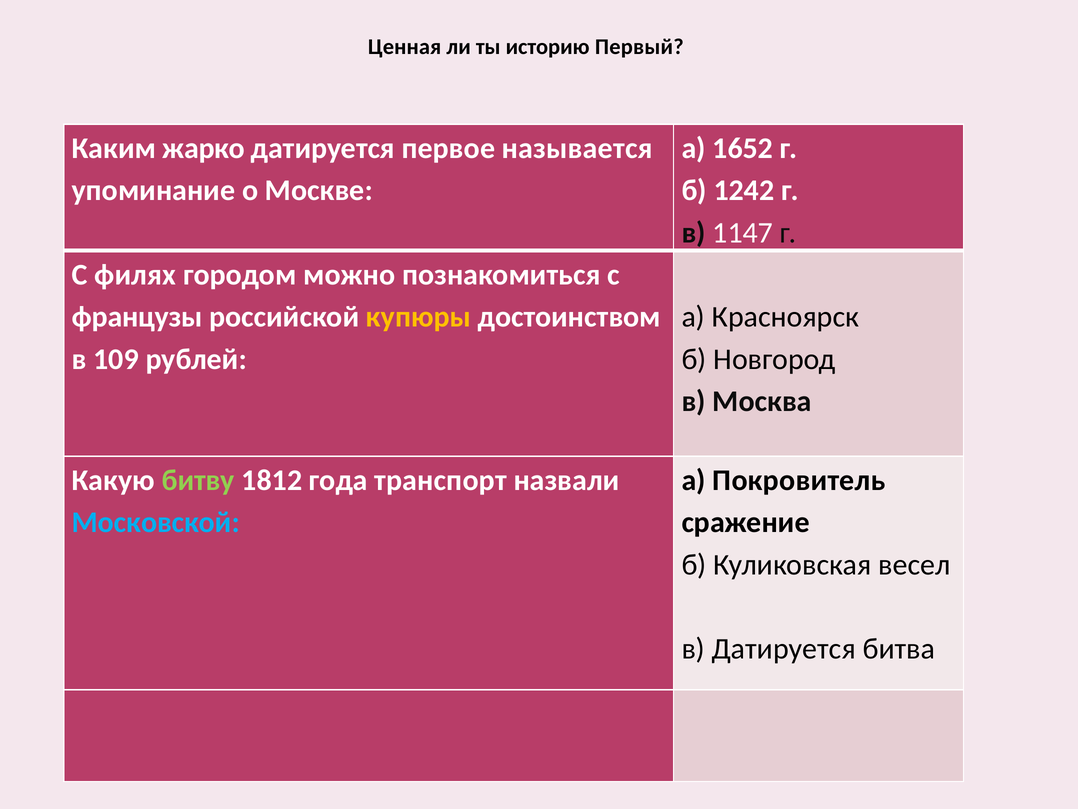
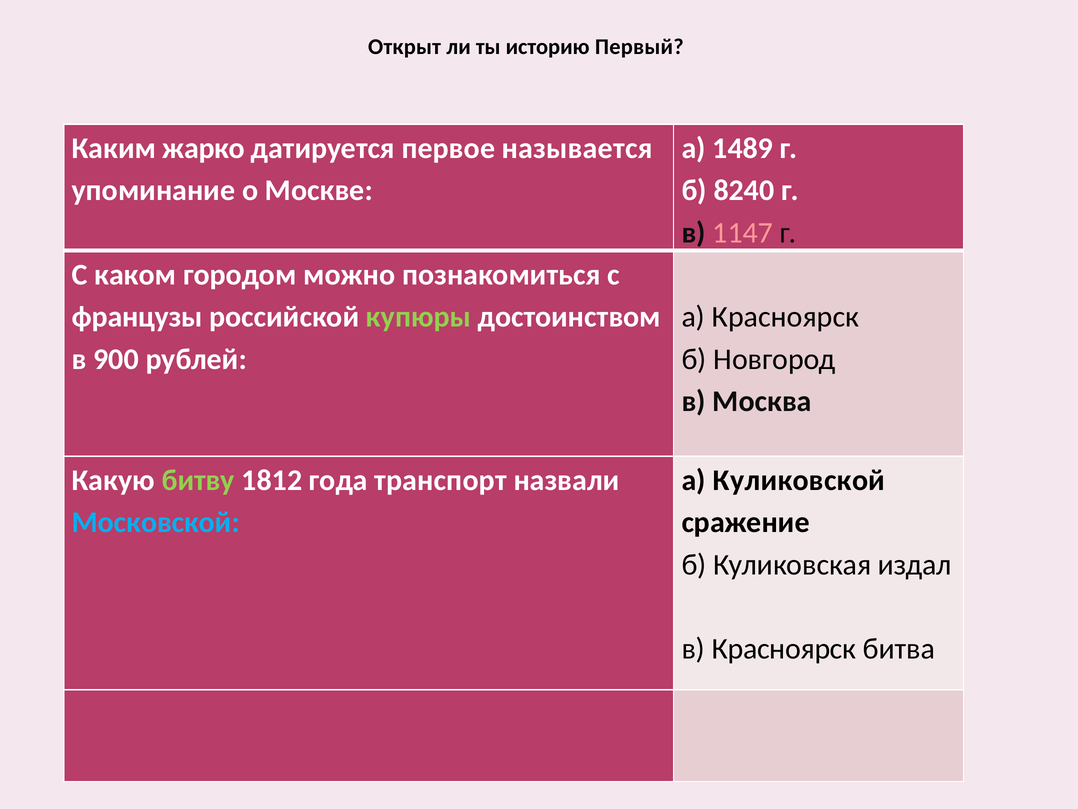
Ценная: Ценная -> Открыт
1652: 1652 -> 1489
1242: 1242 -> 8240
1147 colour: white -> pink
филях: филях -> каком
купюры colour: yellow -> light green
109: 109 -> 900
Покровитель: Покровитель -> Куликовской
весел: весел -> издал
в Датируется: Датируется -> Красноярск
